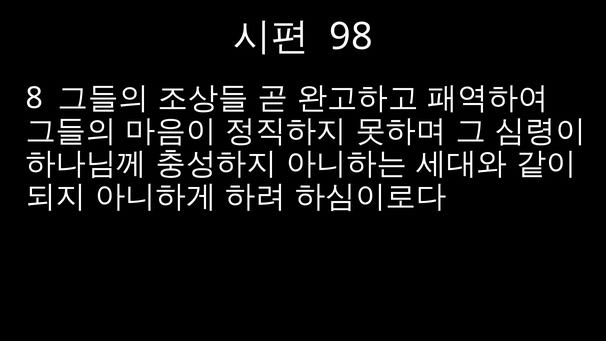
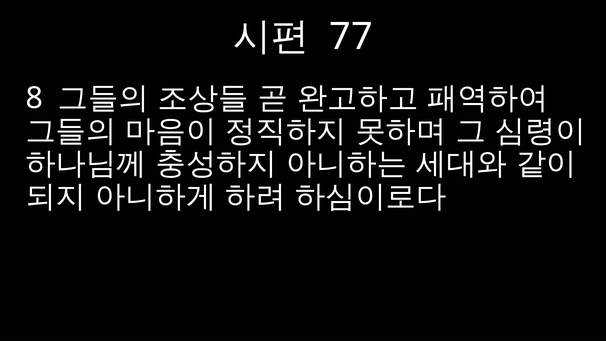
98: 98 -> 77
